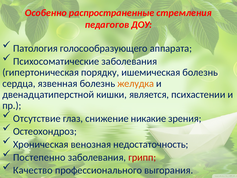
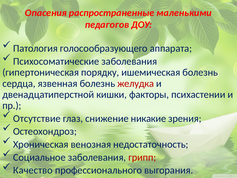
Особенно: Особенно -> Опасения
стремления: стремления -> маленькими
желудка colour: orange -> red
является: является -> факторы
Постепенно: Постепенно -> Социальное
